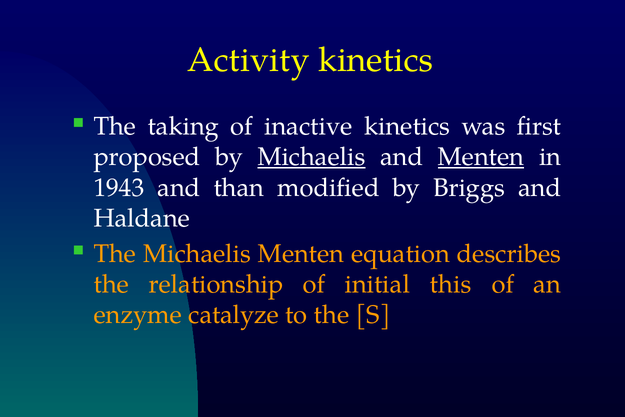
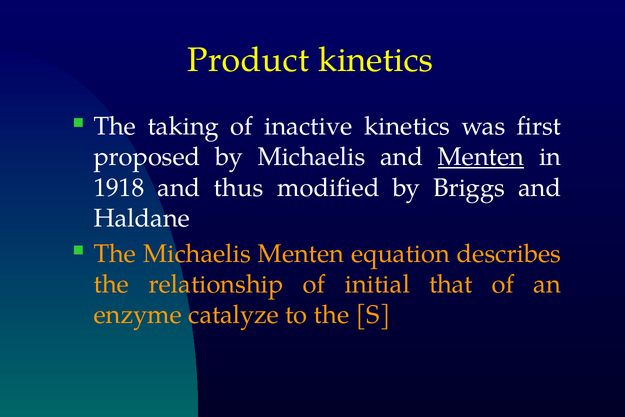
Activity: Activity -> Product
Michaelis at (311, 157) underline: present -> none
1943: 1943 -> 1918
than: than -> thus
this: this -> that
